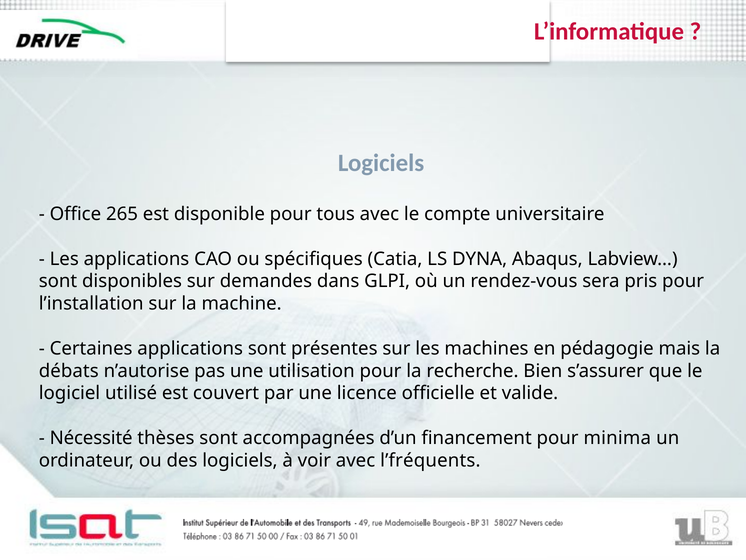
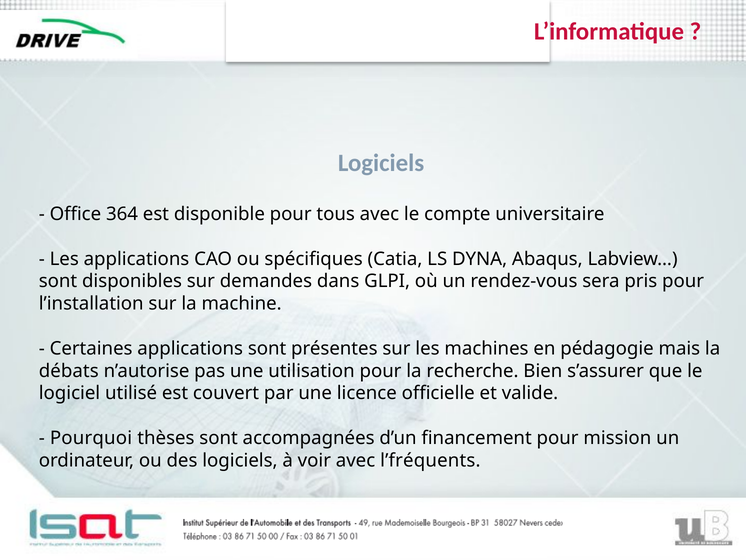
265: 265 -> 364
Nécessité: Nécessité -> Pourquoi
minima: minima -> mission
